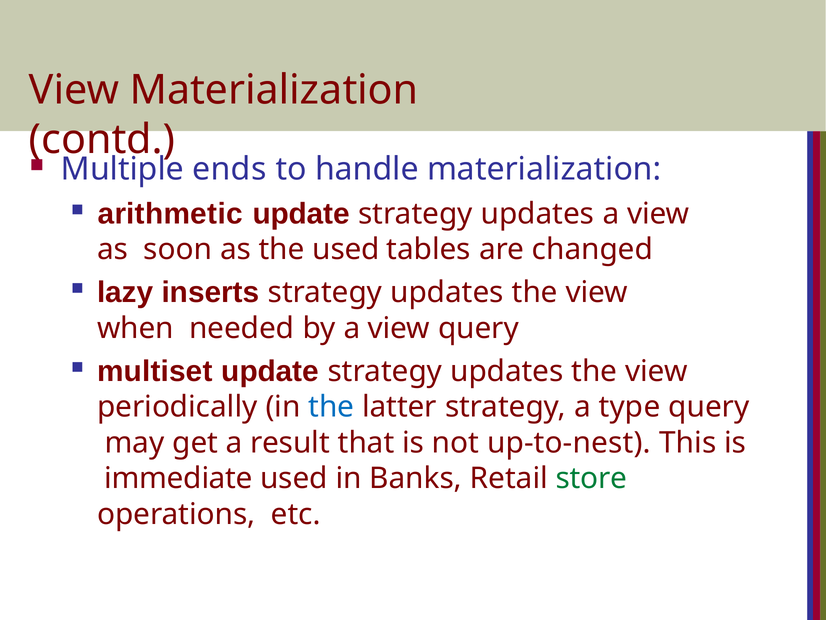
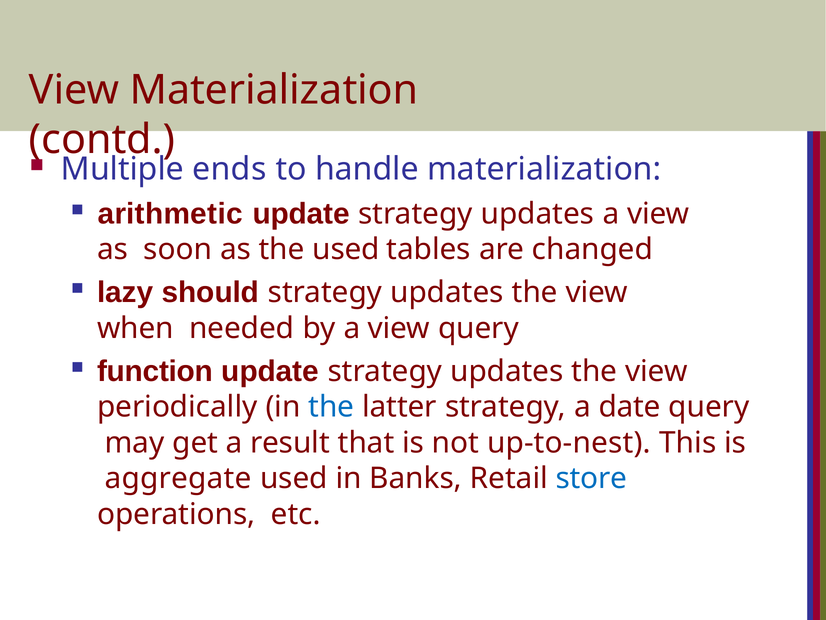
inserts: inserts -> should
multiset: multiset -> function
type: type -> date
immediate: immediate -> aggregate
store colour: green -> blue
